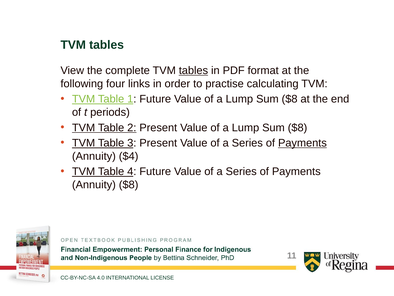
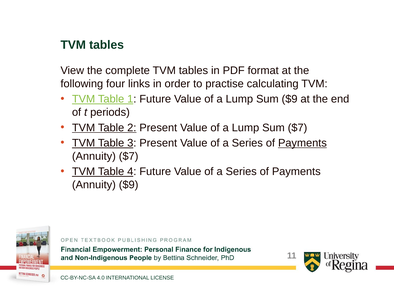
tables at (193, 70) underline: present -> none
$8 at (290, 99): $8 -> $9
$8 at (298, 127): $8 -> $7
Annuity $4: $4 -> $7
Annuity $8: $8 -> $9
